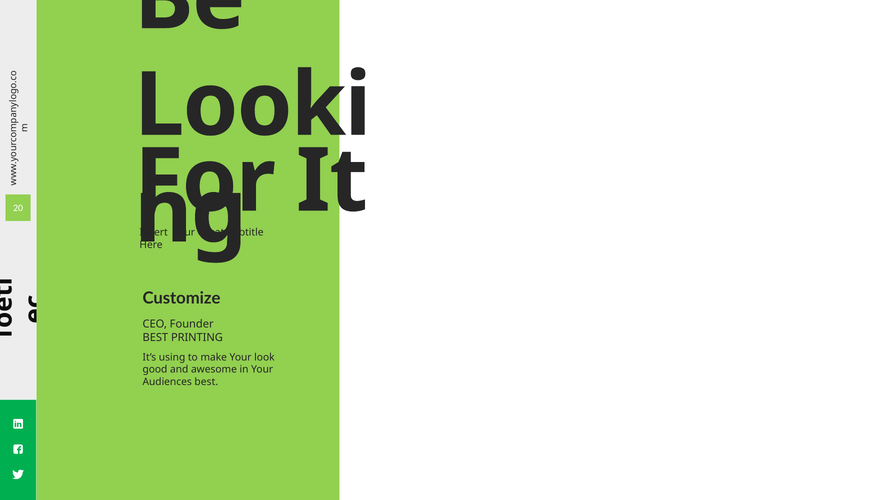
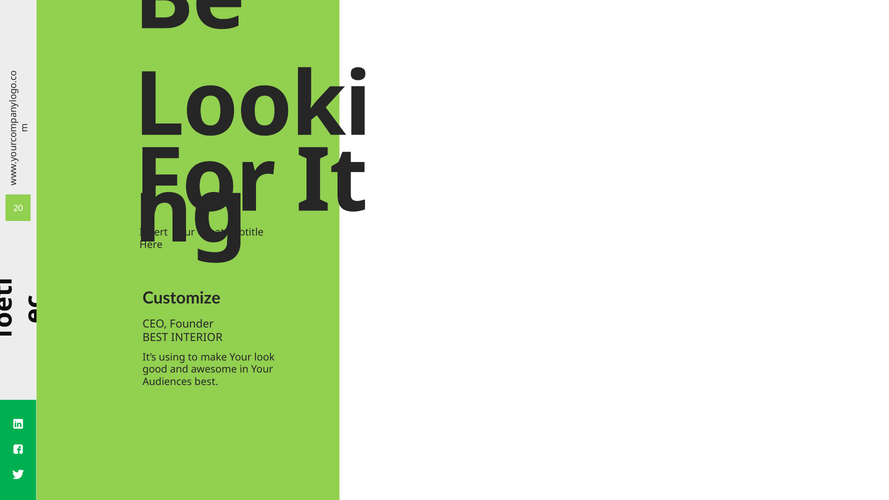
PRINTING: PRINTING -> INTERIOR
